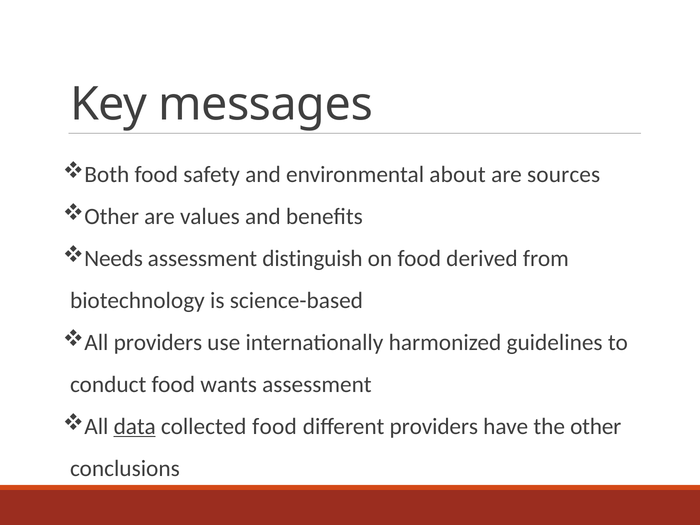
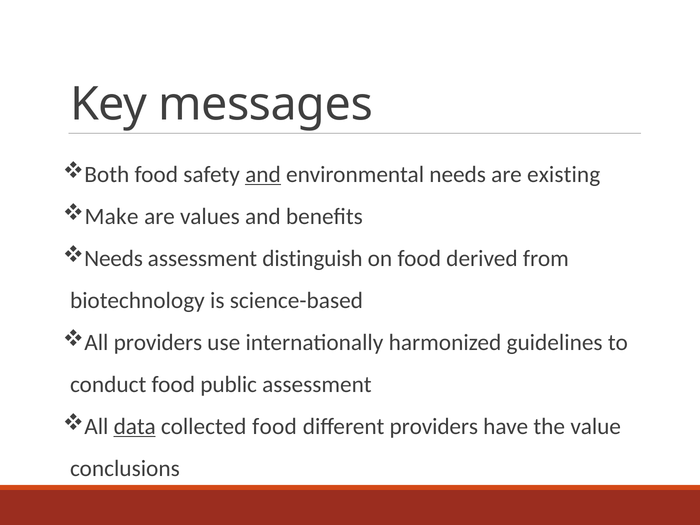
and at (263, 174) underline: none -> present
environmental about: about -> needs
sources: sources -> existing
Other at (112, 216): Other -> Make
wants: wants -> public
the other: other -> value
